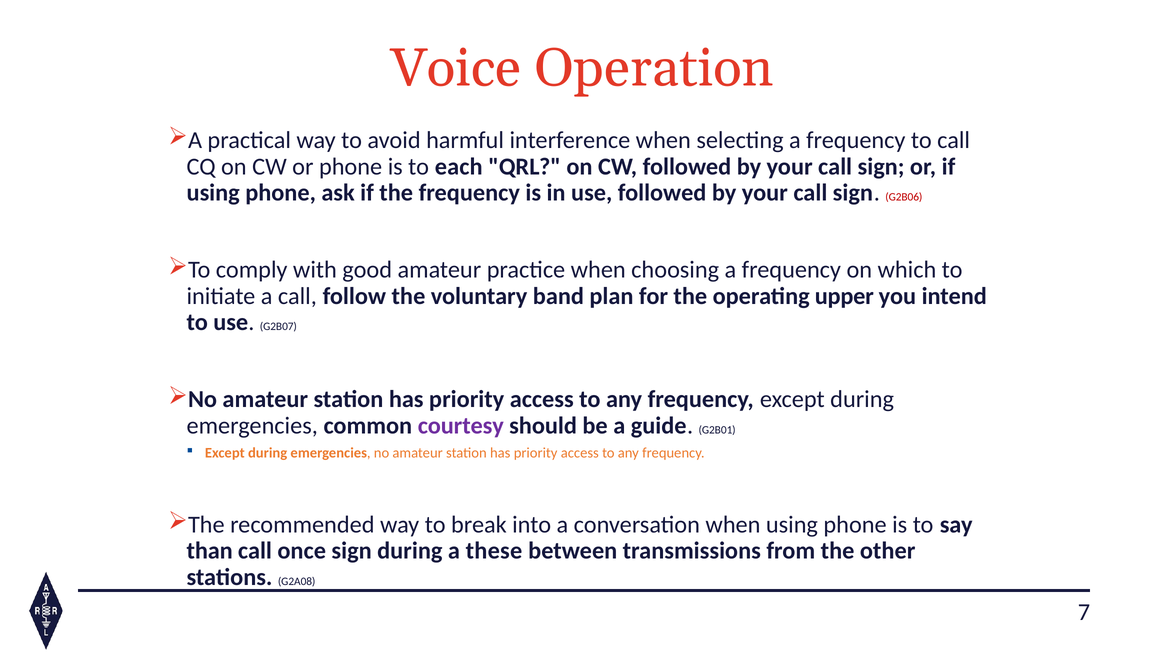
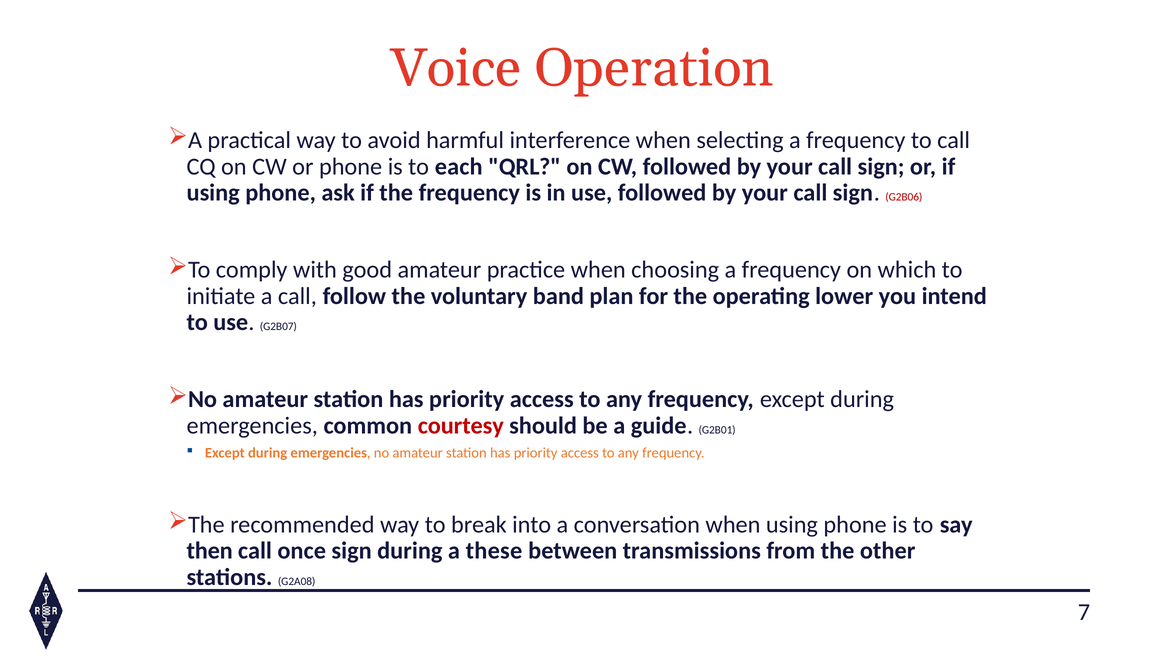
upper: upper -> lower
courtesy colour: purple -> red
than: than -> then
